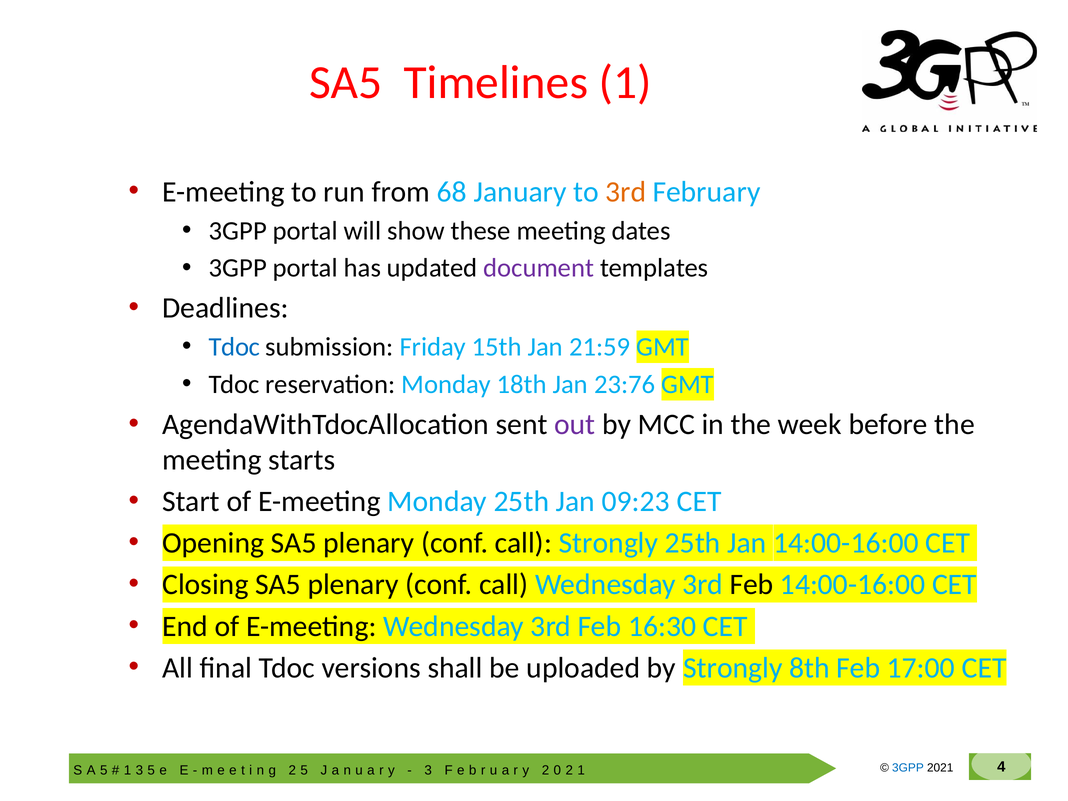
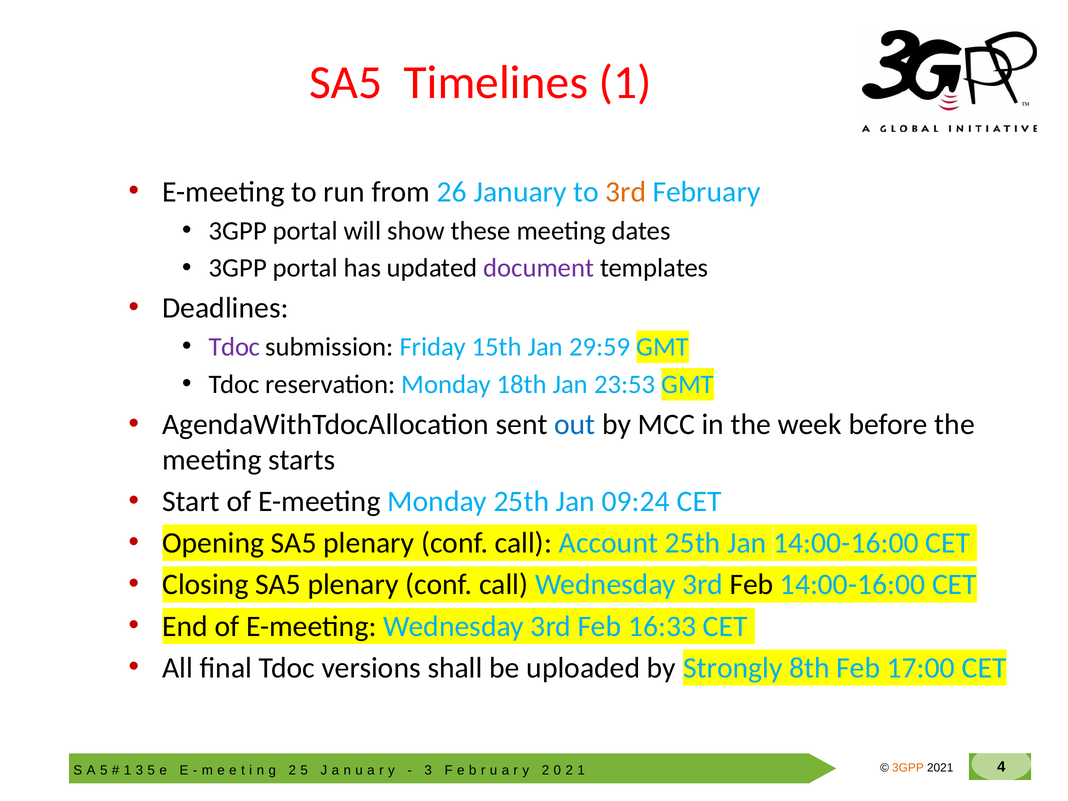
68: 68 -> 26
Tdoc at (234, 347) colour: blue -> purple
21:59: 21:59 -> 29:59
23:76: 23:76 -> 23:53
out colour: purple -> blue
09:23: 09:23 -> 09:24
call Strongly: Strongly -> Account
16:30: 16:30 -> 16:33
3GPP at (908, 768) colour: blue -> orange
